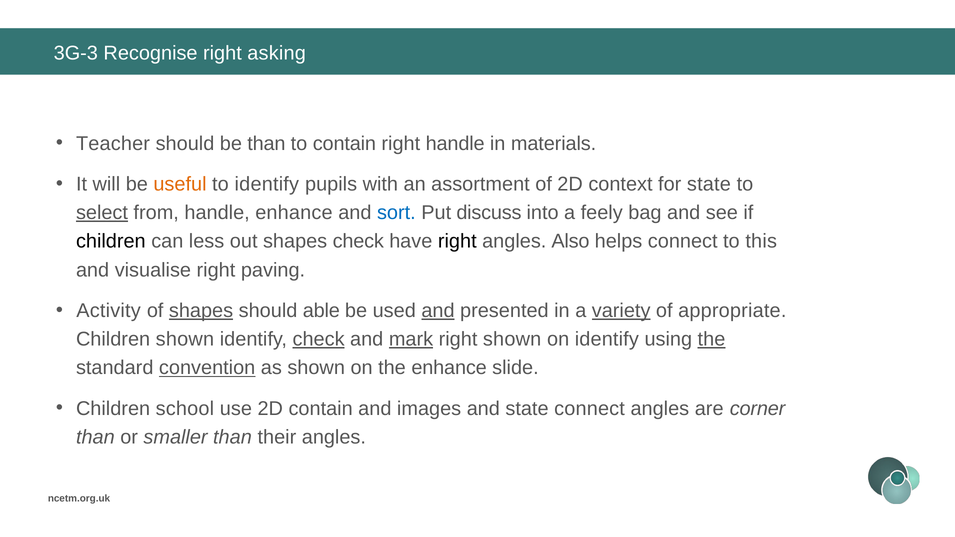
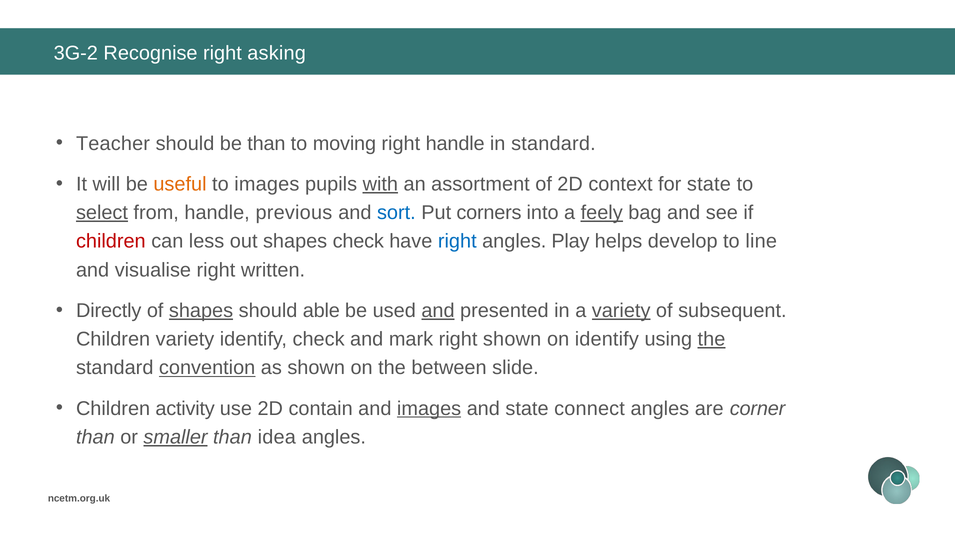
3G-3: 3G-3 -> 3G-2
to contain: contain -> moving
in materials: materials -> standard
to identify: identify -> images
with underline: none -> present
handle enhance: enhance -> previous
discuss: discuss -> corners
feely underline: none -> present
children at (111, 241) colour: black -> red
right at (457, 241) colour: black -> blue
Also: Also -> Play
helps connect: connect -> develop
this: this -> line
paving: paving -> written
Activity: Activity -> Directly
appropriate: appropriate -> subsequent
Children shown: shown -> variety
check at (319, 339) underline: present -> none
mark underline: present -> none
the enhance: enhance -> between
school: school -> activity
images at (429, 409) underline: none -> present
smaller underline: none -> present
their: their -> idea
